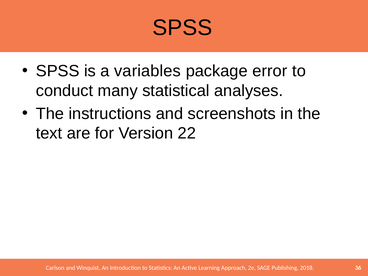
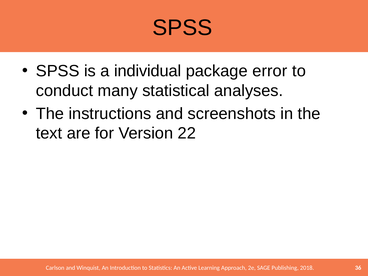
variables: variables -> individual
